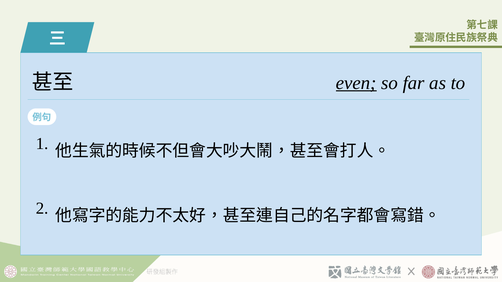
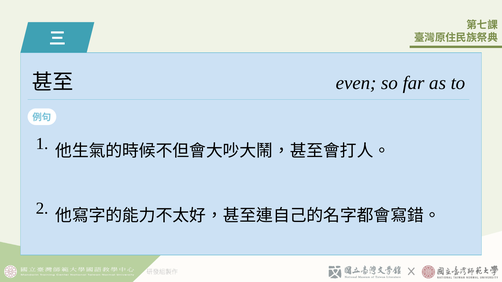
even underline: present -> none
